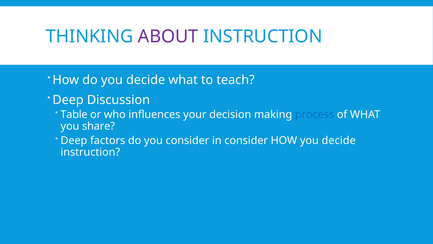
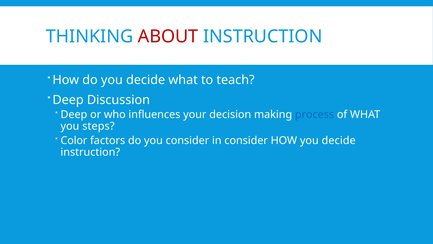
ABOUT colour: purple -> red
Table at (74, 114): Table -> Deep
share: share -> steps
Deep at (74, 140): Deep -> Color
